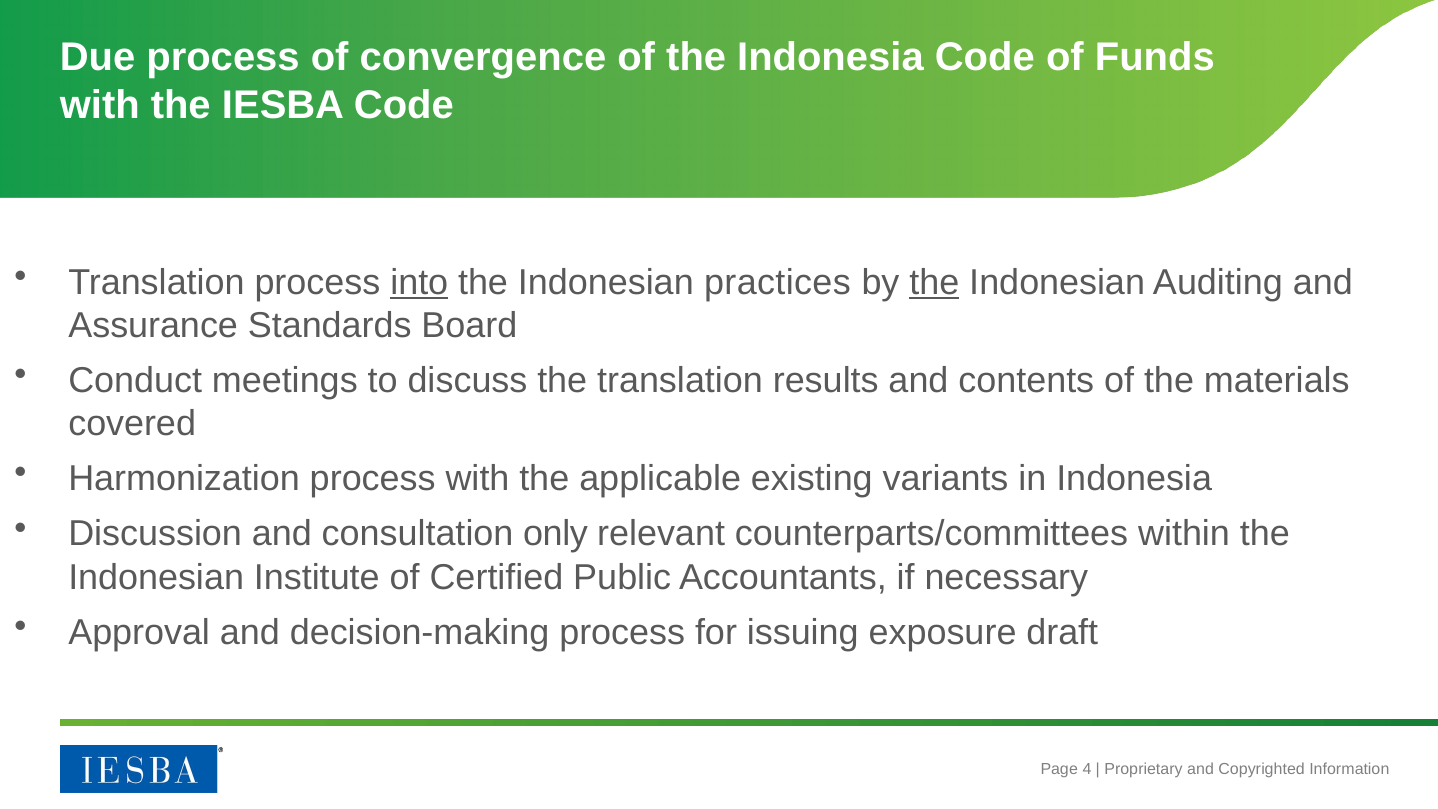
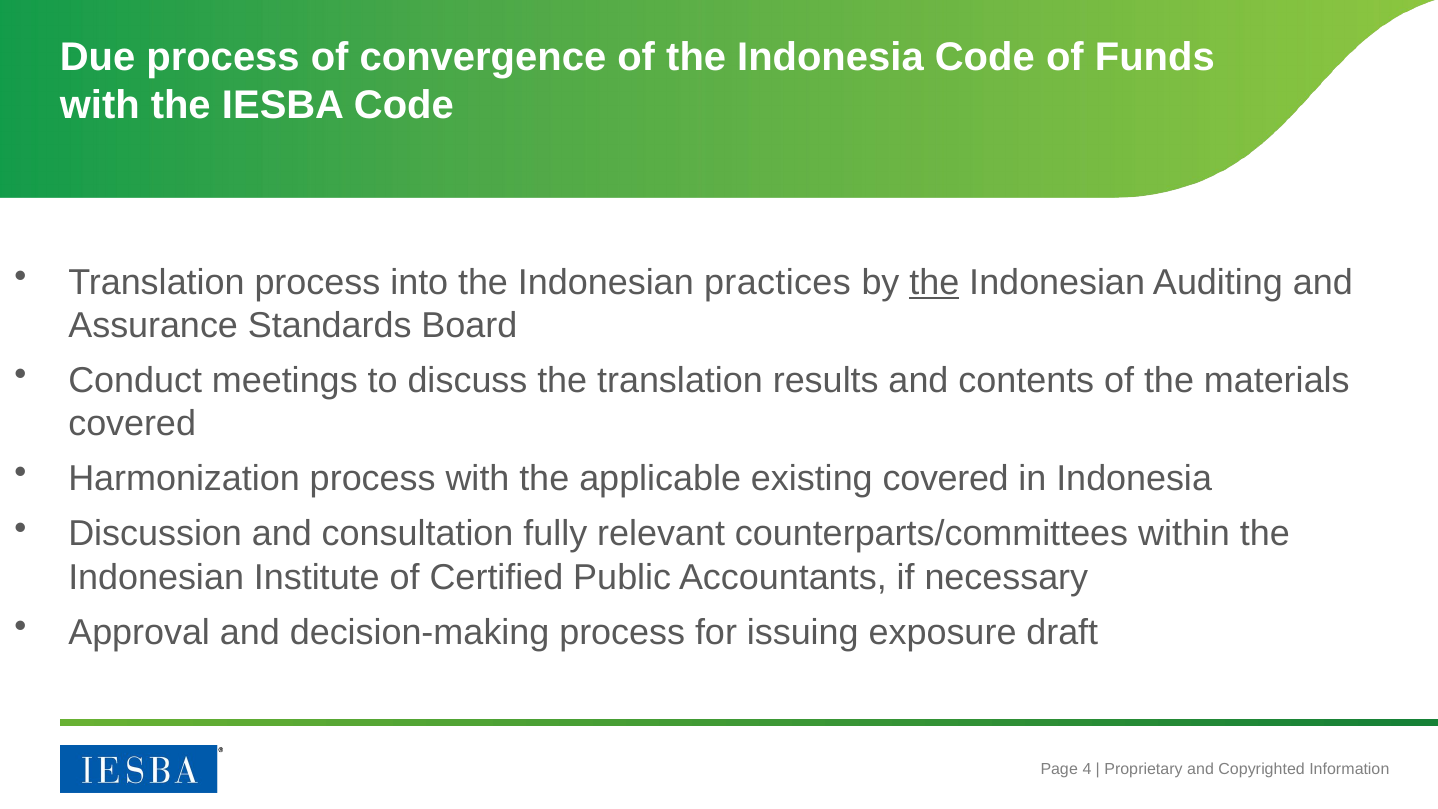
into underline: present -> none
existing variants: variants -> covered
only: only -> fully
